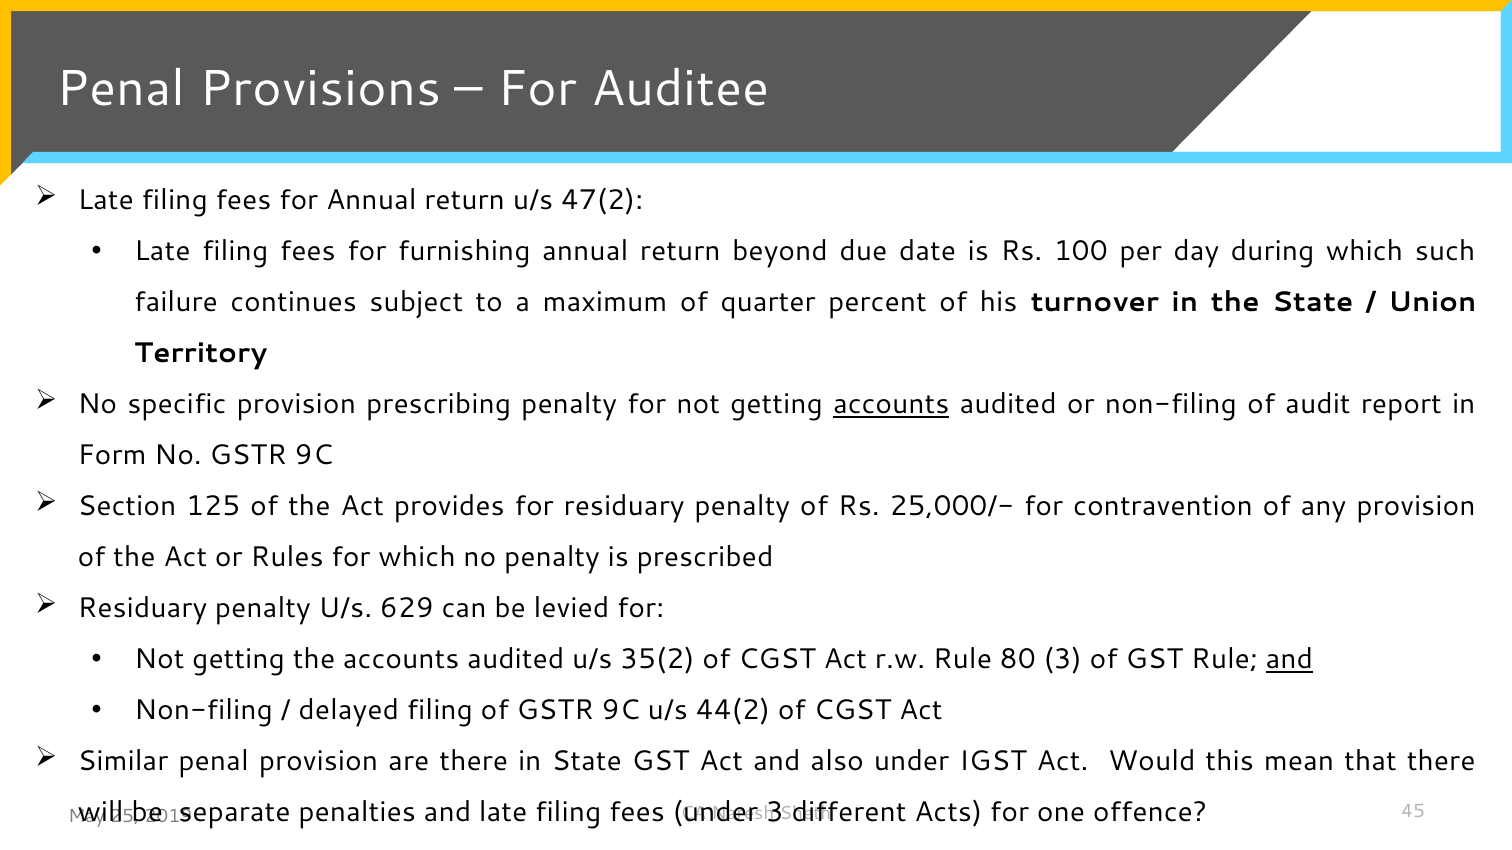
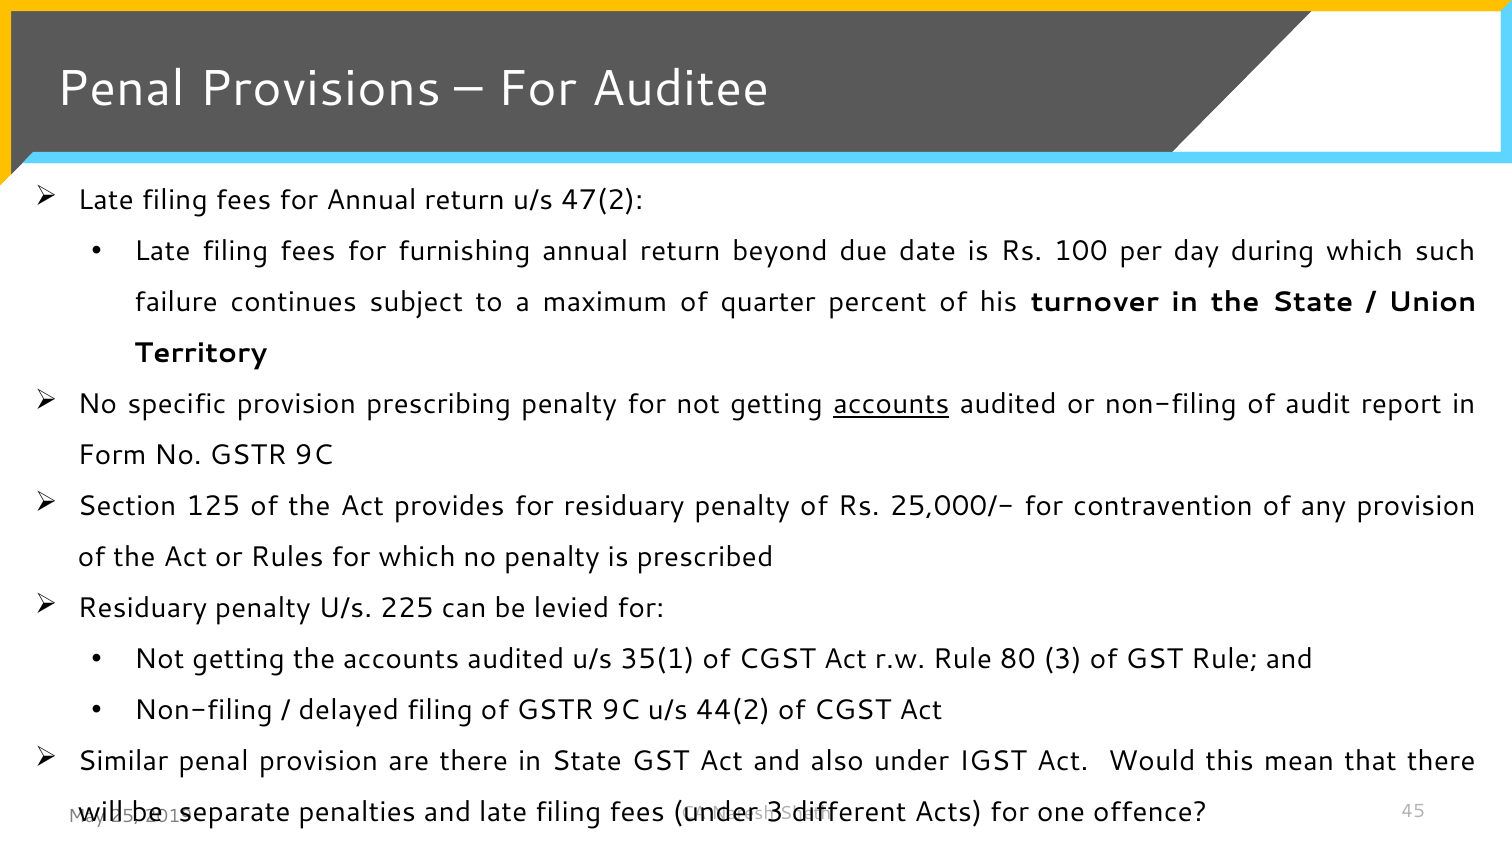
629: 629 -> 225
35(2: 35(2 -> 35(1
and at (1289, 660) underline: present -> none
